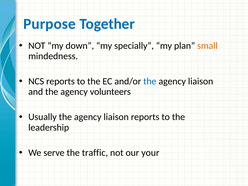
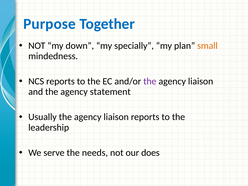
the at (150, 81) colour: blue -> purple
volunteers: volunteers -> statement
traffic: traffic -> needs
your: your -> does
